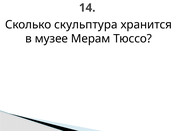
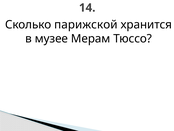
скульптура: скульптура -> парижской
